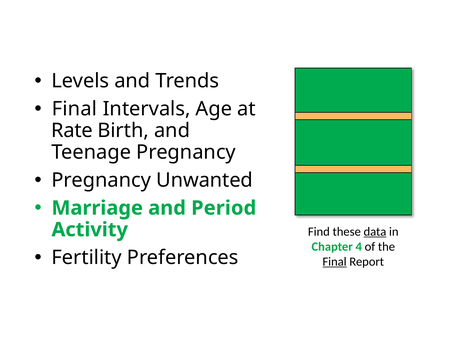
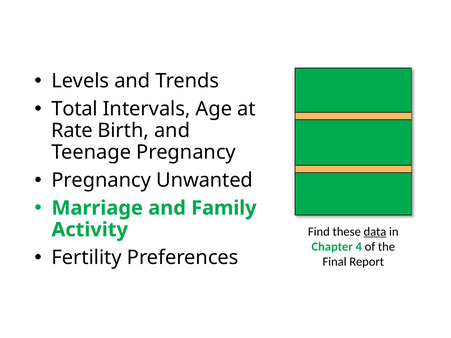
Final at (74, 109): Final -> Total
Period: Period -> Family
Final at (335, 262) underline: present -> none
